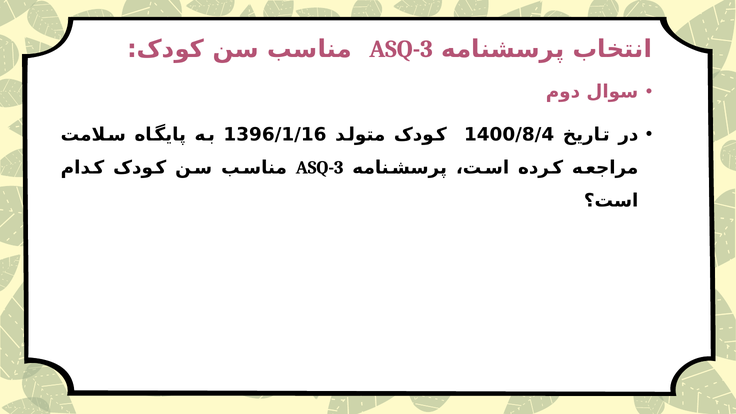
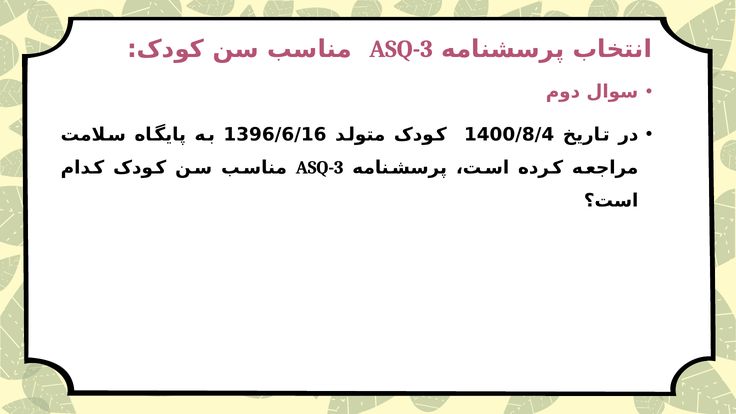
1396/1/16: 1396/1/16 -> 1396/6/16
